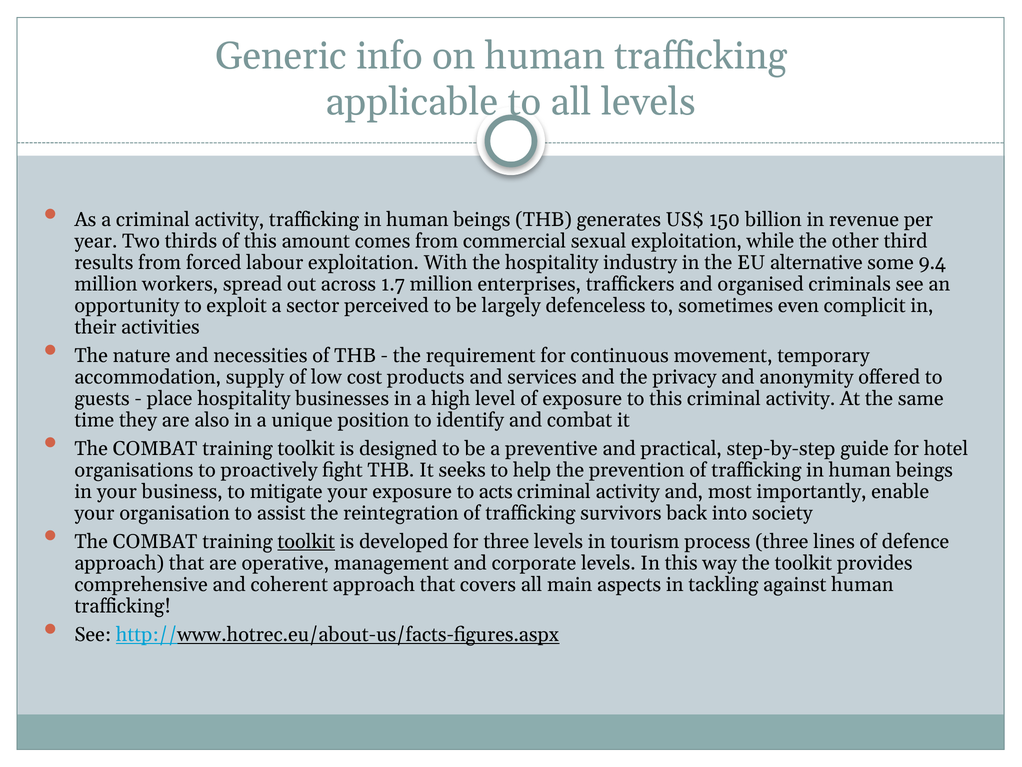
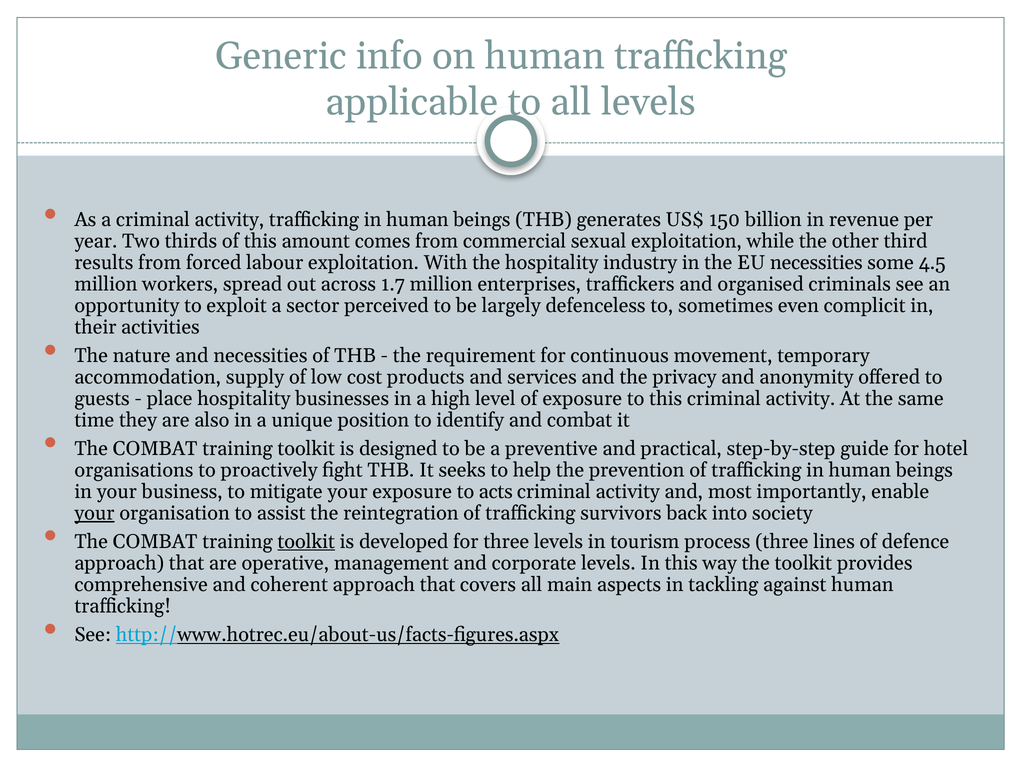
EU alternative: alternative -> necessities
9.4: 9.4 -> 4.5
your at (94, 513) underline: none -> present
